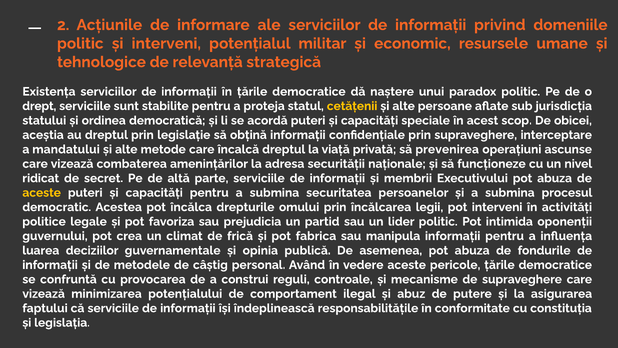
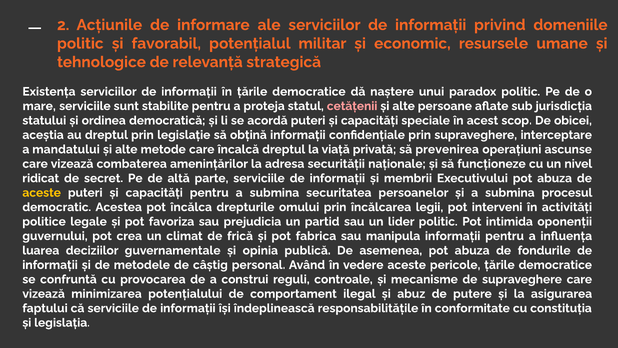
și interveni: interveni -> favorabil
drept: drept -> mare
cetățenii colour: yellow -> pink
